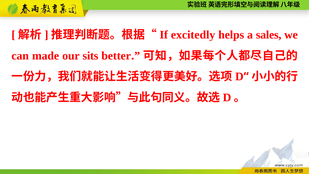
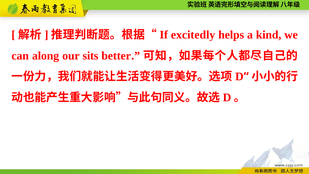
sales: sales -> kind
made: made -> along
